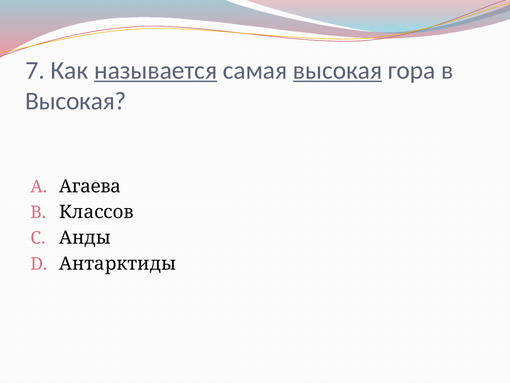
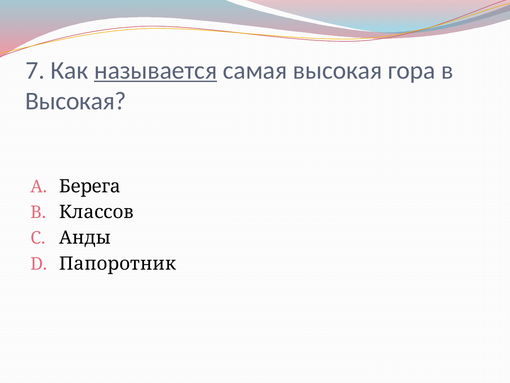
высокая at (338, 70) underline: present -> none
Агаева: Агаева -> Берега
Антарктиды: Антарктиды -> Папоротник
